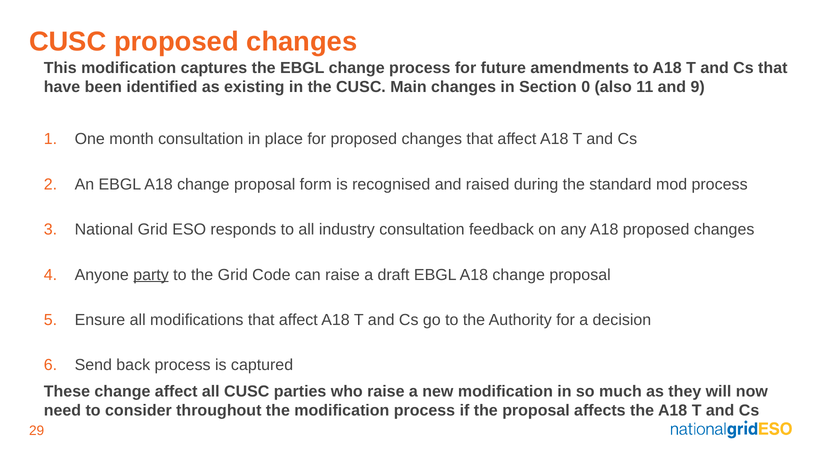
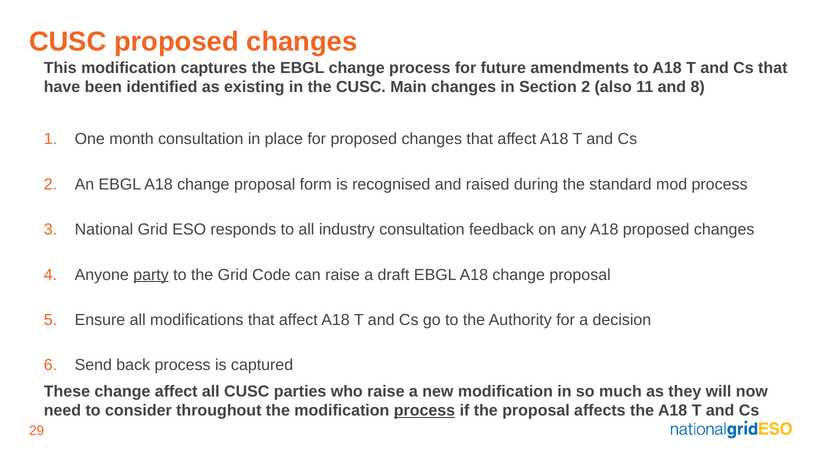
Section 0: 0 -> 2
9: 9 -> 8
process at (424, 410) underline: none -> present
